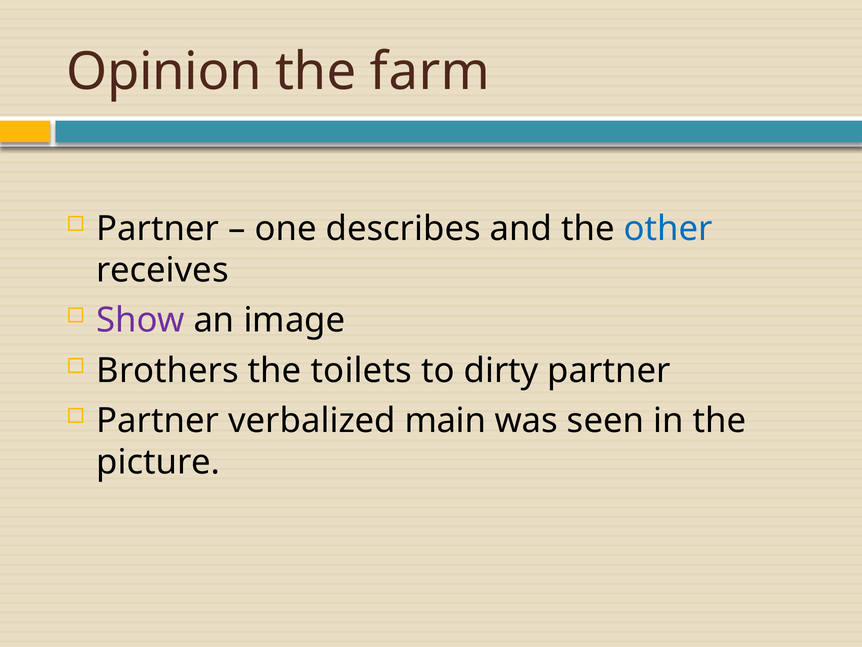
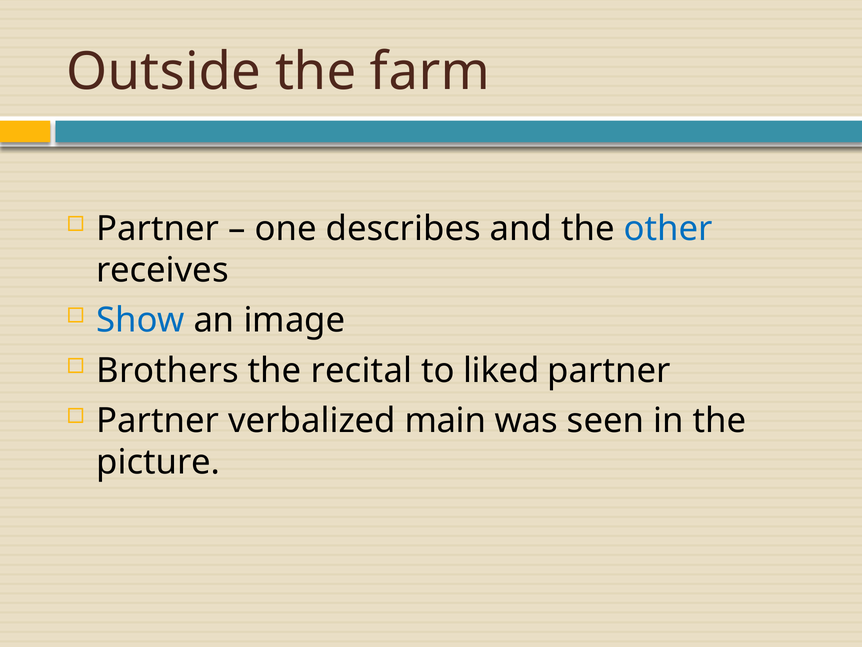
Opinion: Opinion -> Outside
Show colour: purple -> blue
toilets: toilets -> recital
dirty: dirty -> liked
